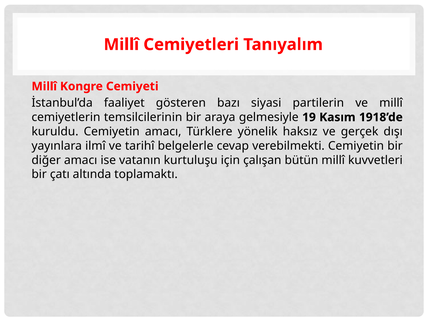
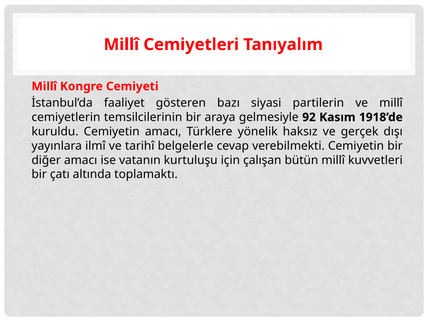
19: 19 -> 92
